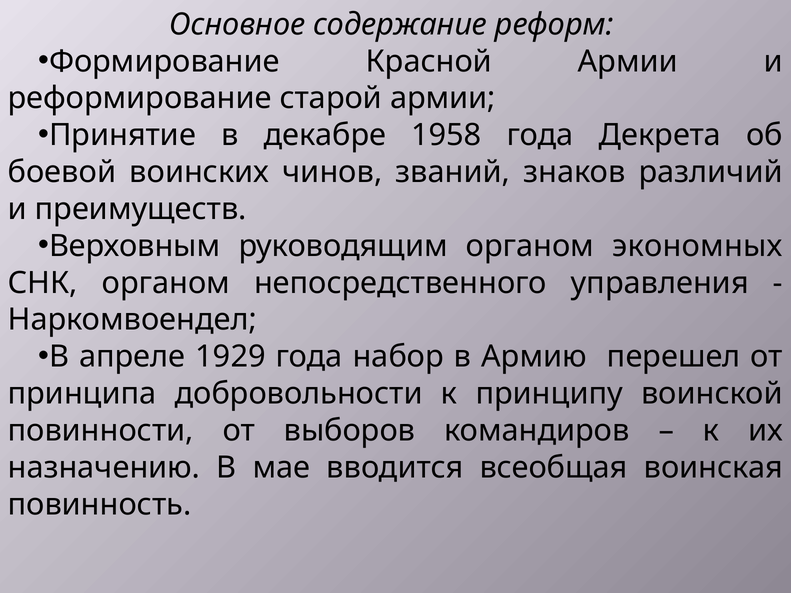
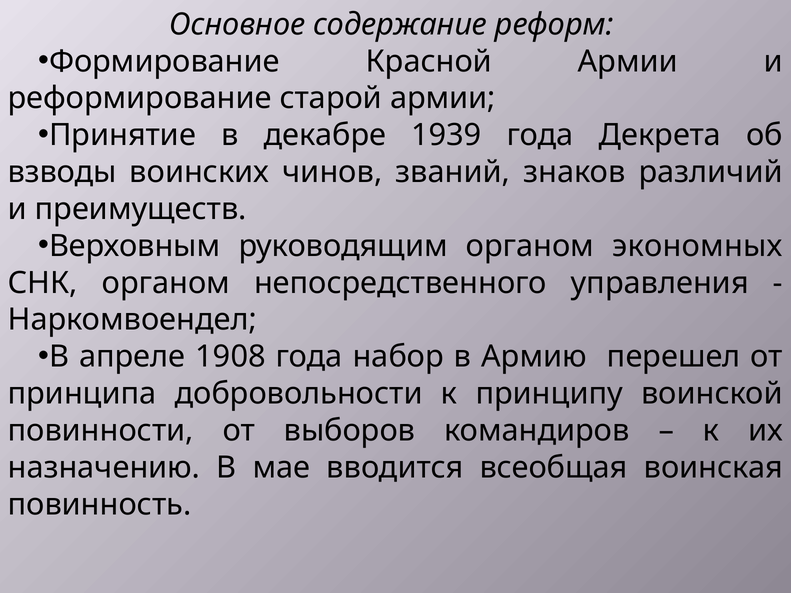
1958: 1958 -> 1939
боевой: боевой -> взводы
1929: 1929 -> 1908
